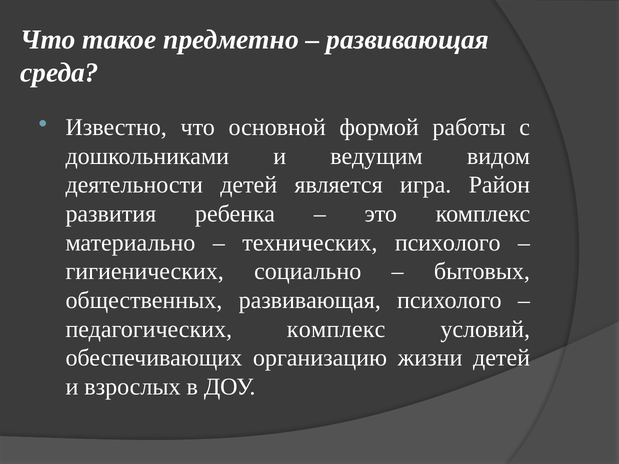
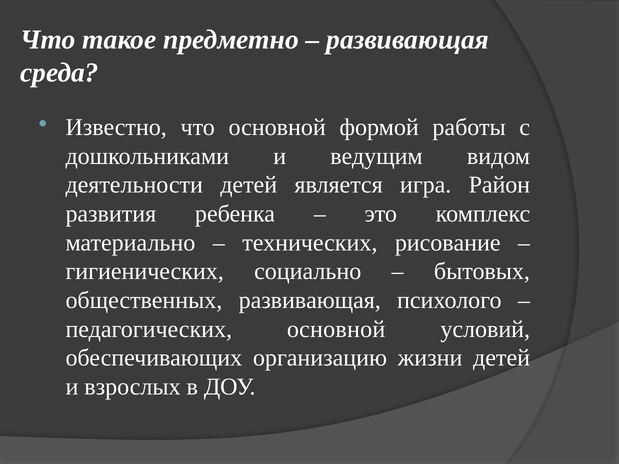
технических психолого: психолого -> рисование
педагогических комплекс: комплекс -> основной
